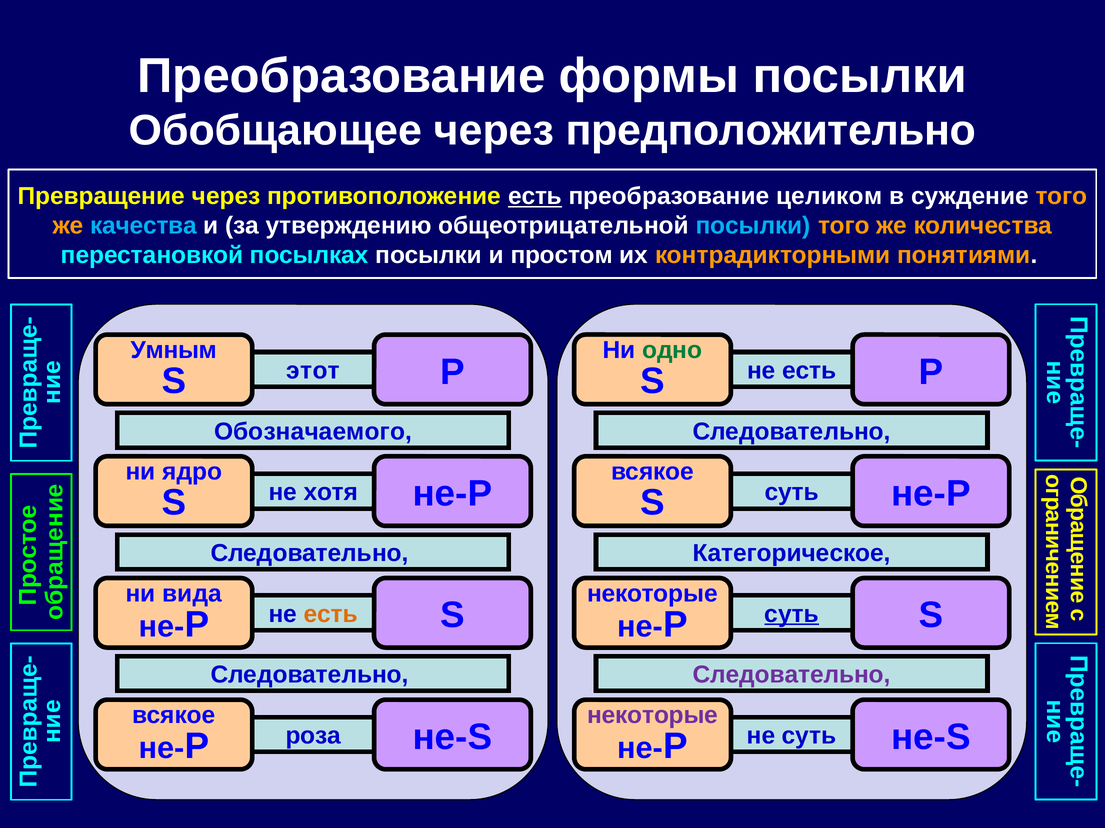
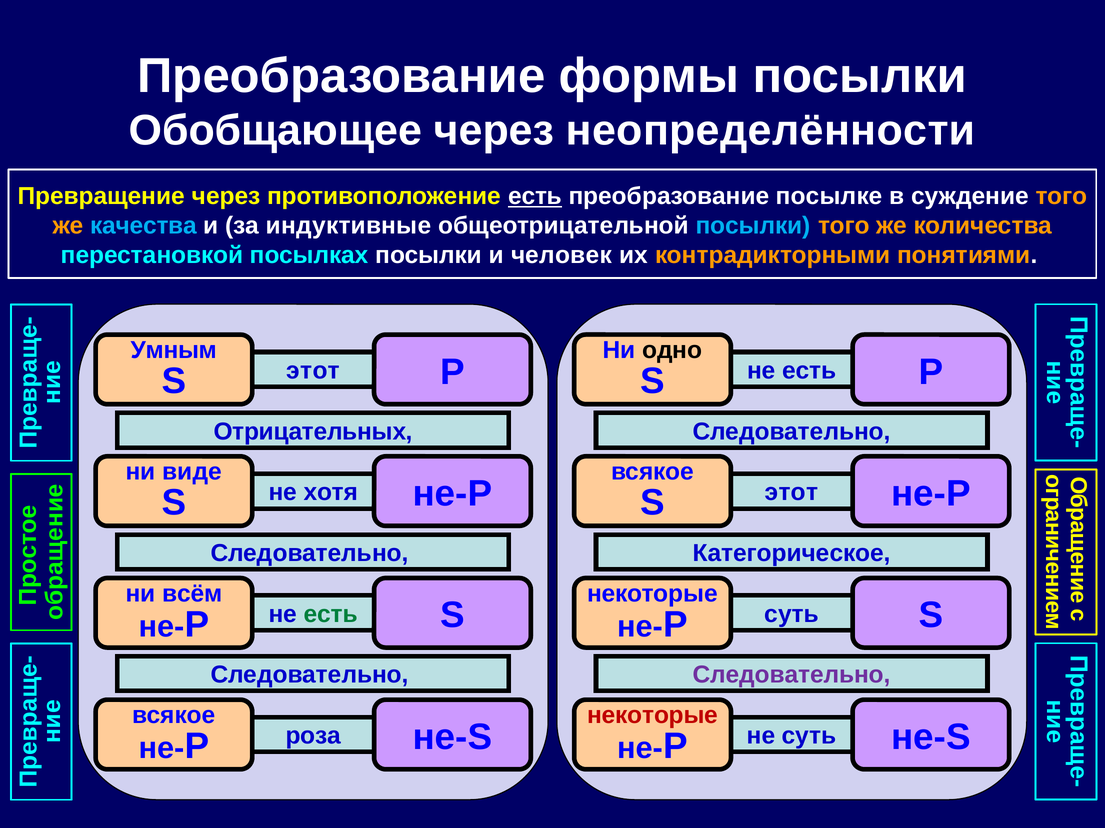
предположительно: предположительно -> неопределённости
целиком: целиком -> посылке
утверждению: утверждению -> индуктивные
простом: простом -> человек
одно colour: green -> black
Обозначаемого: Обозначаемого -> Отрицательных
ядро: ядро -> виде
суть at (792, 493): суть -> этот
вида: вида -> всём
есть at (331, 614) colour: orange -> green
суть at (792, 614) underline: present -> none
некоторые at (653, 716) colour: purple -> red
